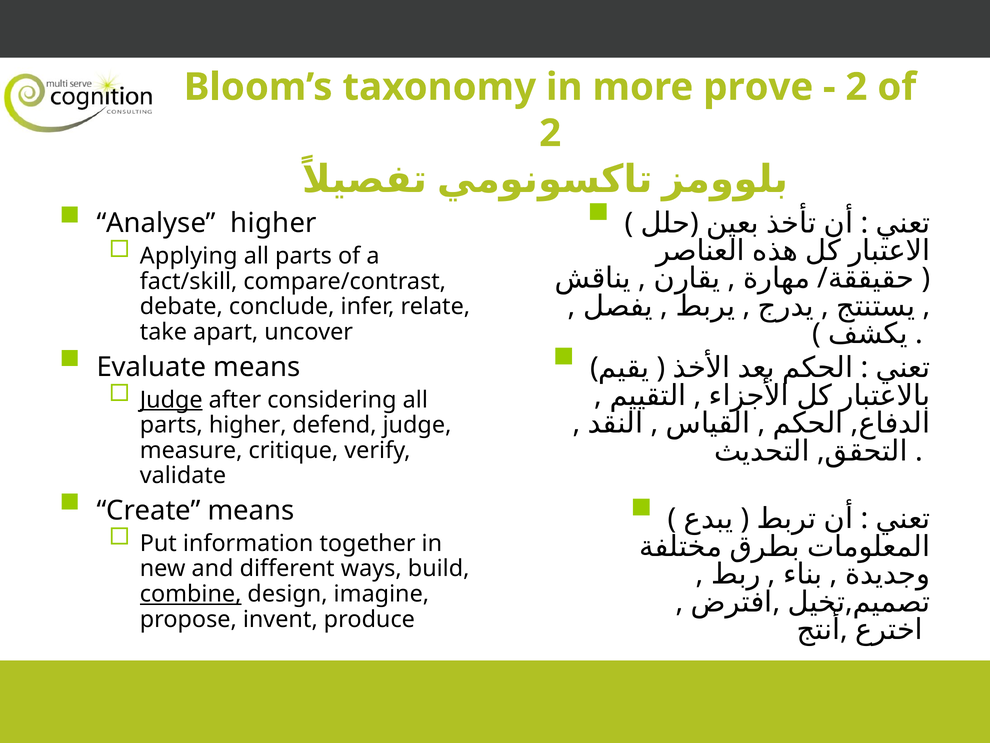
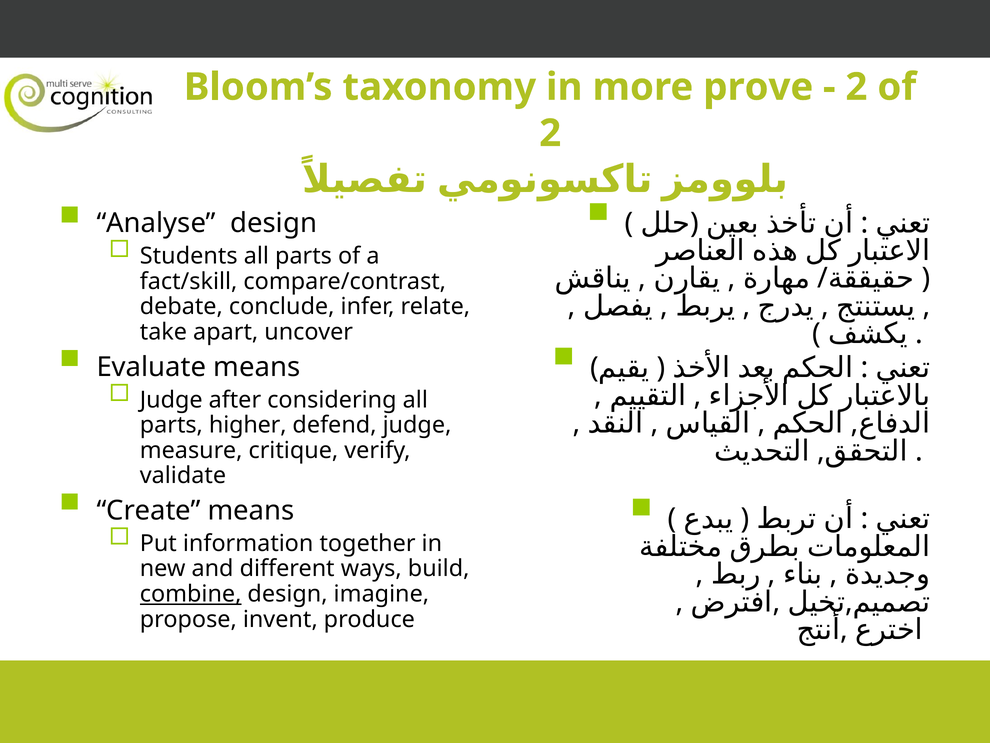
Analyse higher: higher -> design
Applying: Applying -> Students
Judge at (171, 400) underline: present -> none
